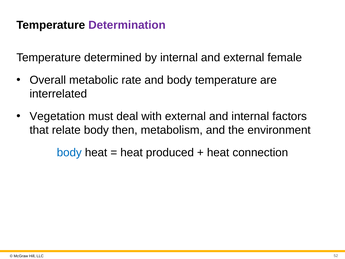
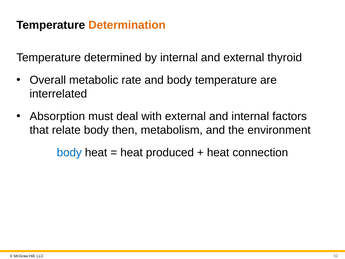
Determination colour: purple -> orange
female: female -> thyroid
Vegetation: Vegetation -> Absorption
